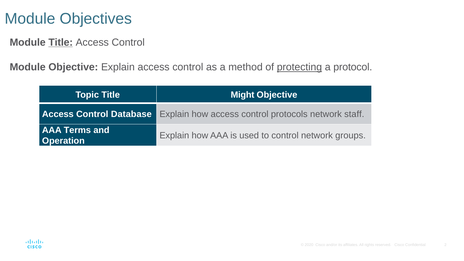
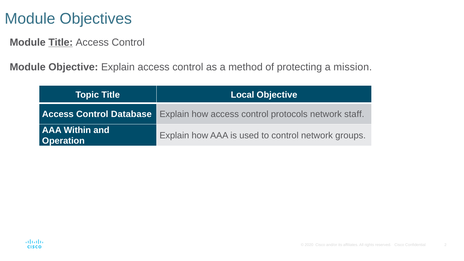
protecting underline: present -> none
protocol: protocol -> mission
Might: Might -> Local
Terms: Terms -> Within
